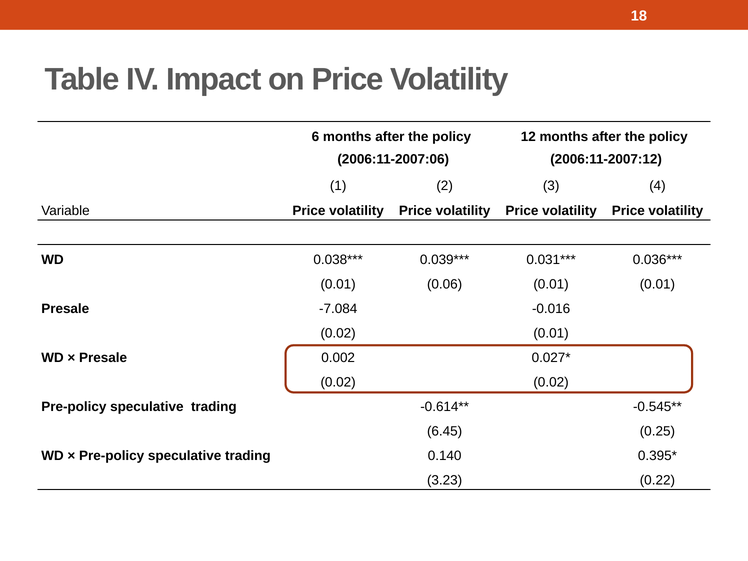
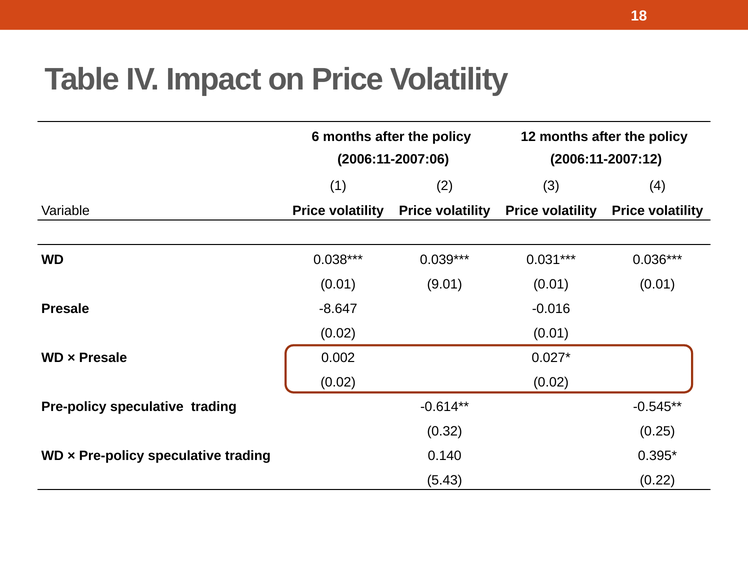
0.06: 0.06 -> 9.01
-7.084: -7.084 -> -8.647
6.45: 6.45 -> 0.32
3.23: 3.23 -> 5.43
